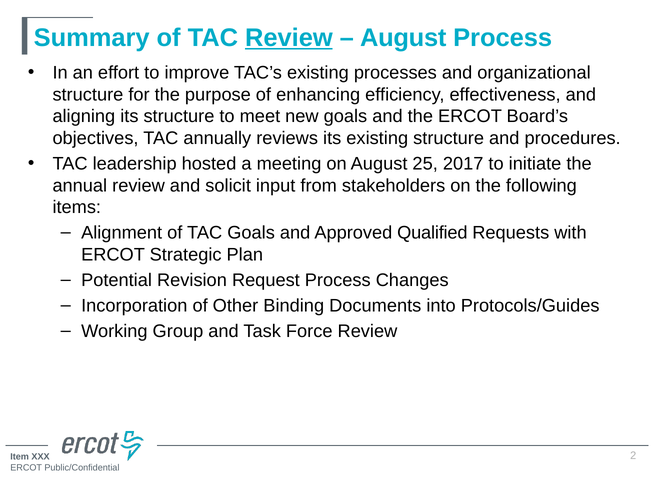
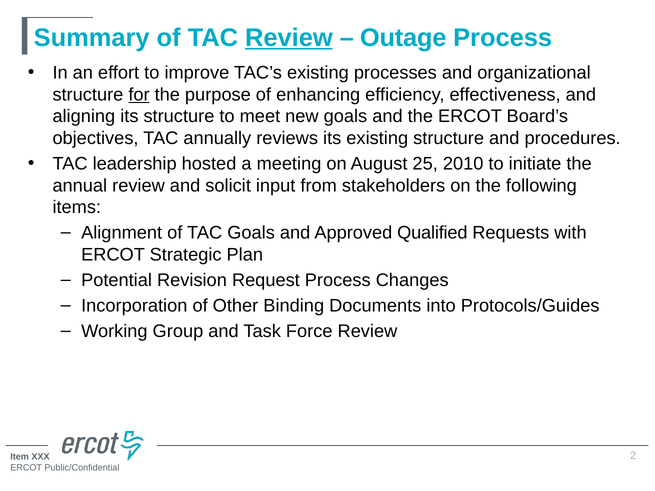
August at (403, 38): August -> Outage
for underline: none -> present
2017: 2017 -> 2010
